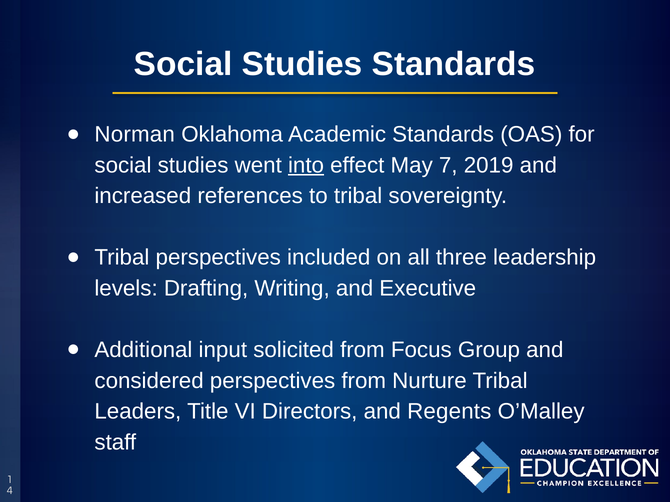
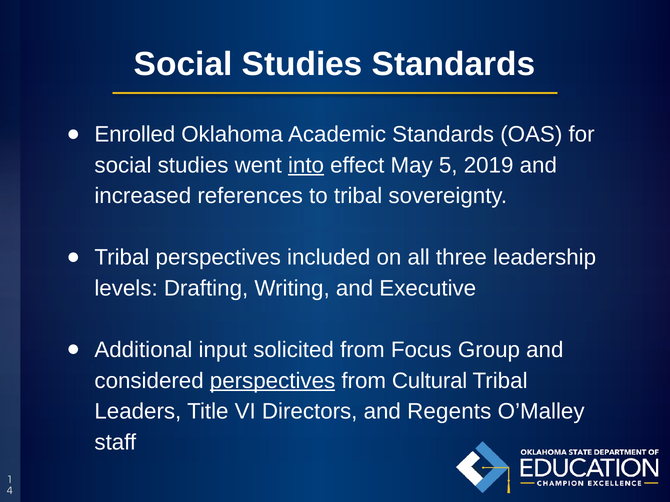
Norman: Norman -> Enrolled
7: 7 -> 5
perspectives at (273, 381) underline: none -> present
Nurture: Nurture -> Cultural
